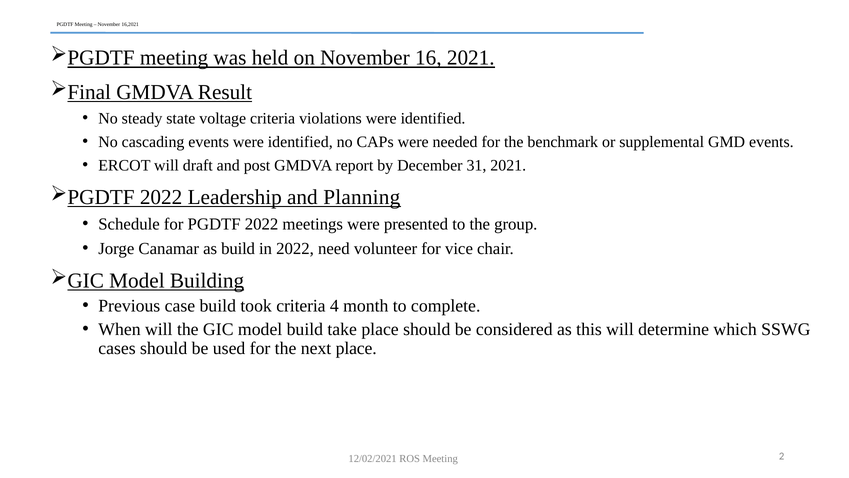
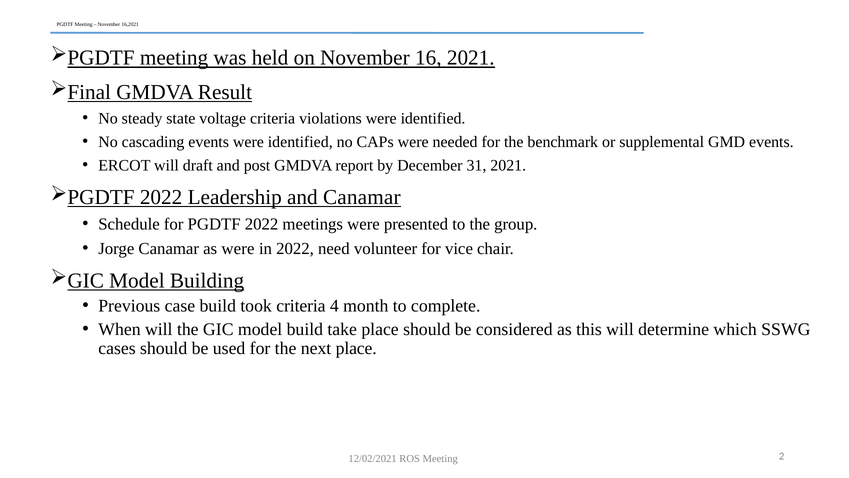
and Planning: Planning -> Canamar
as build: build -> were
